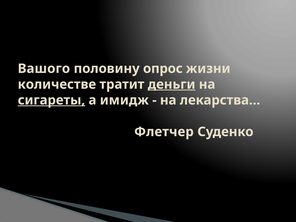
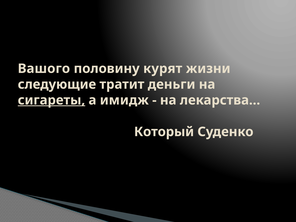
опрос: опрос -> курят
количестве: количестве -> следующие
деньги underline: present -> none
Флетчер: Флетчер -> Который
